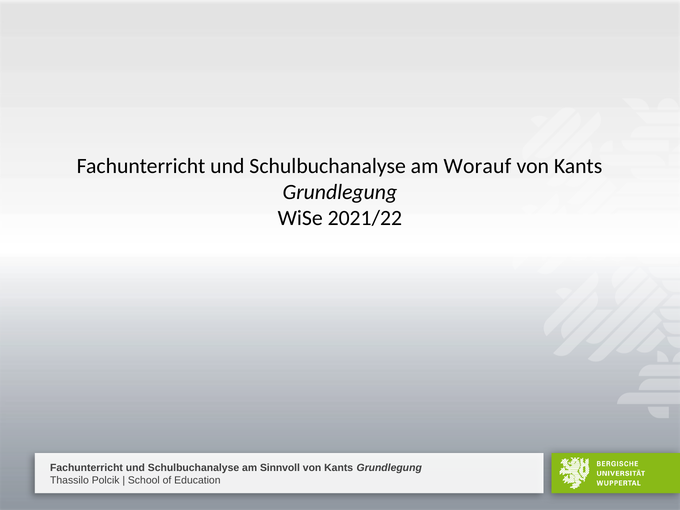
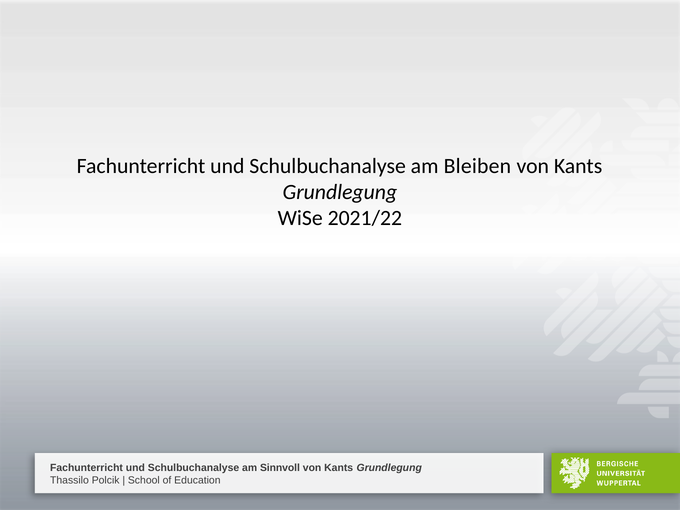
Worauf: Worauf -> Bleiben
